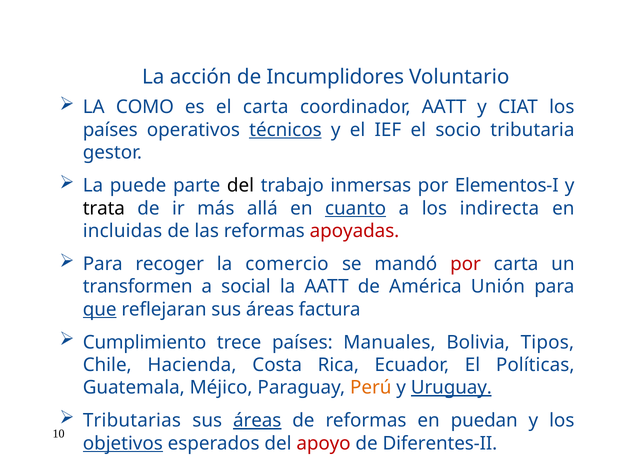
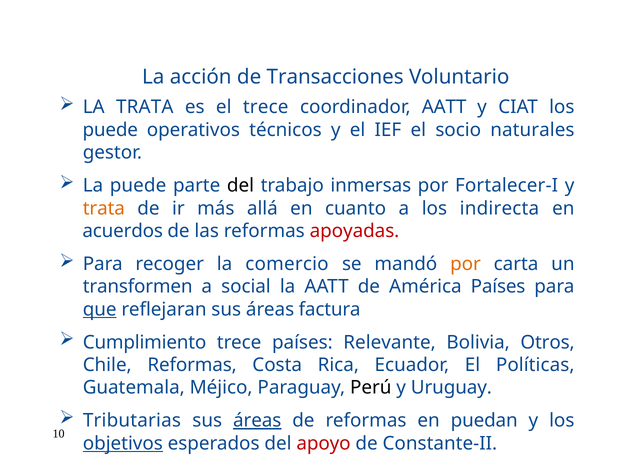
Incumplidores: Incumplidores -> Transacciones
LA COMO: COMO -> TRATA
el carta: carta -> trece
países at (110, 130): países -> puede
técnicos underline: present -> none
tributaria: tributaria -> naturales
Elementos-I: Elementos-I -> Fortalecer-I
trata at (104, 208) colour: black -> orange
cuanto underline: present -> none
incluidas: incluidas -> acuerdos
por at (466, 264) colour: red -> orange
América Unión: Unión -> Países
Manuales: Manuales -> Relevante
Tipos: Tipos -> Otros
Chile Hacienda: Hacienda -> Reformas
Perú colour: orange -> black
Uruguay underline: present -> none
Diferentes-II: Diferentes-II -> Constante-II
